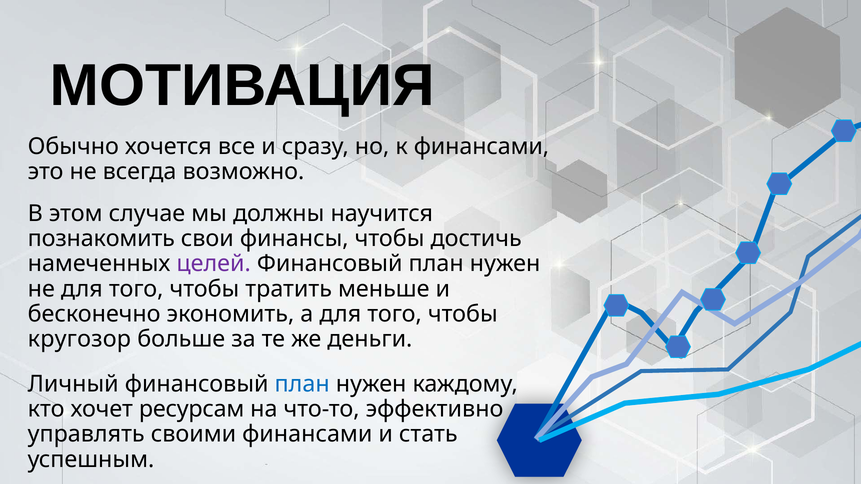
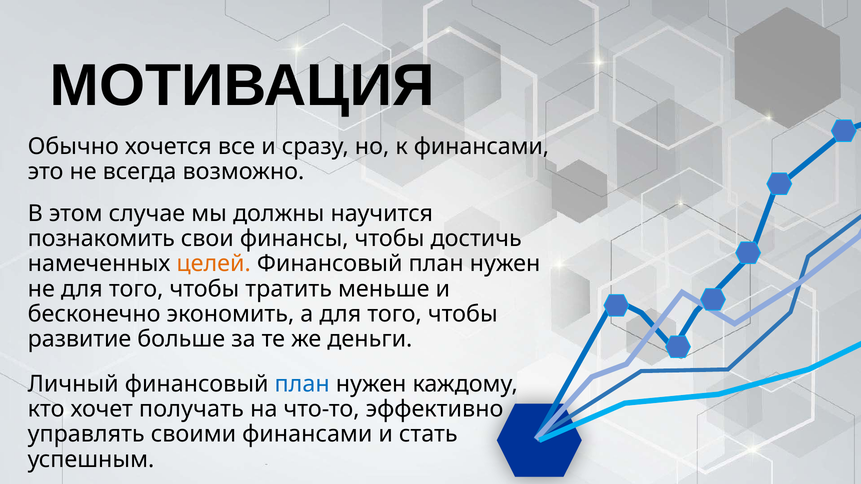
целей colour: purple -> orange
кругозор: кругозор -> развитие
ресурсам: ресурсам -> получать
